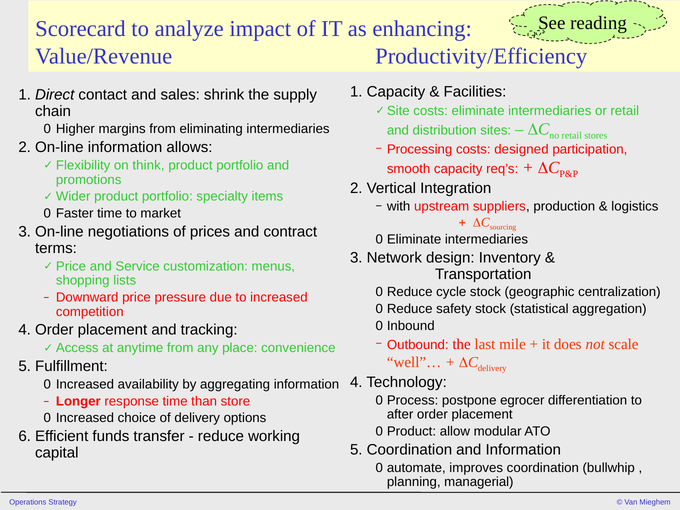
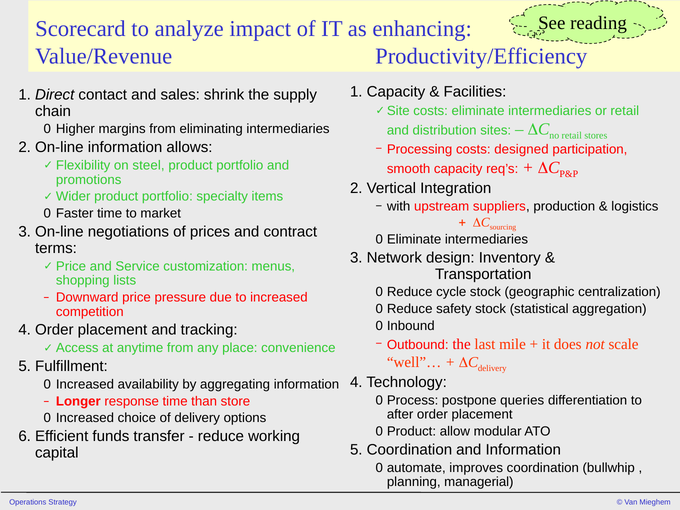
think: think -> steel
egrocer: egrocer -> queries
